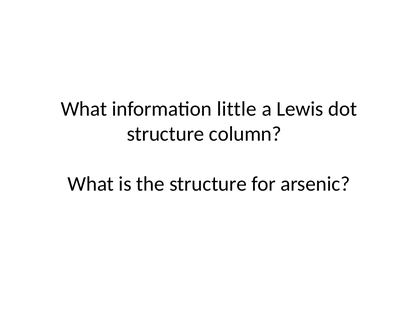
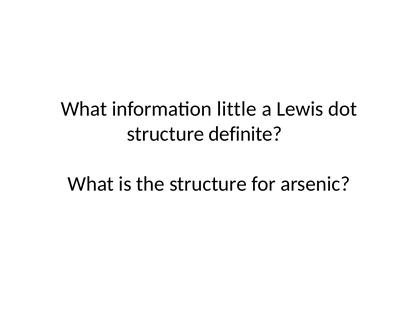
column: column -> definite
